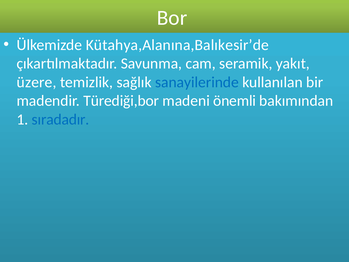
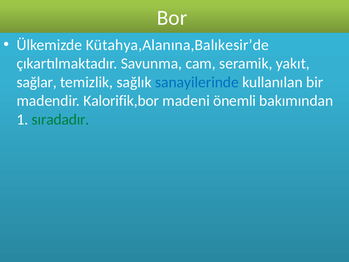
üzere: üzere -> sağlar
Türediği,bor: Türediği,bor -> Kalorifik,bor
sıradadır colour: blue -> green
